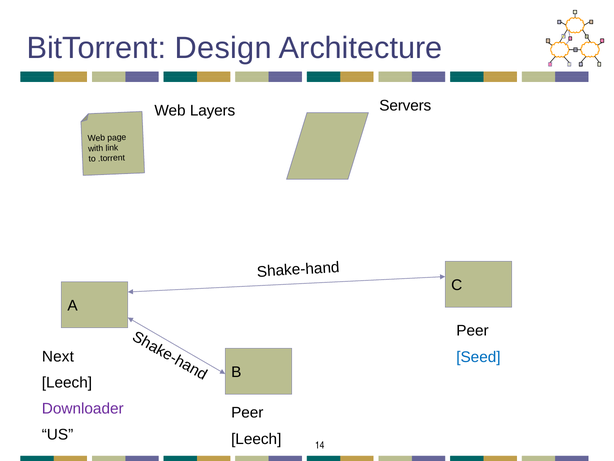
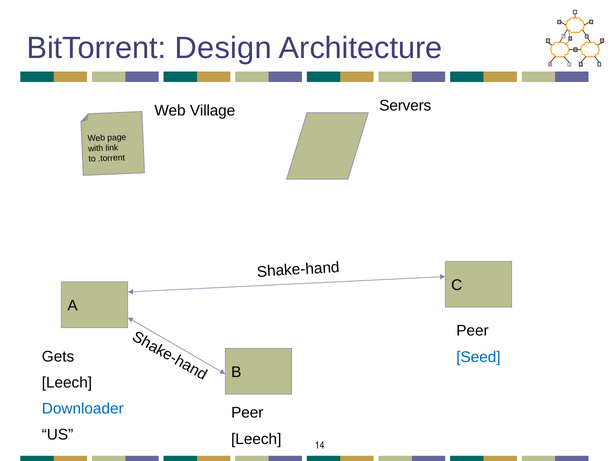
Layers: Layers -> Village
Next: Next -> Gets
Downloader colour: purple -> blue
